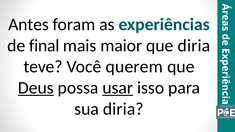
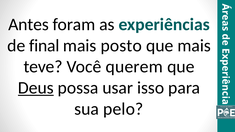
maior: maior -> posto
que diria: diria -> mais
usar underline: present -> none
sua diria: diria -> pelo
